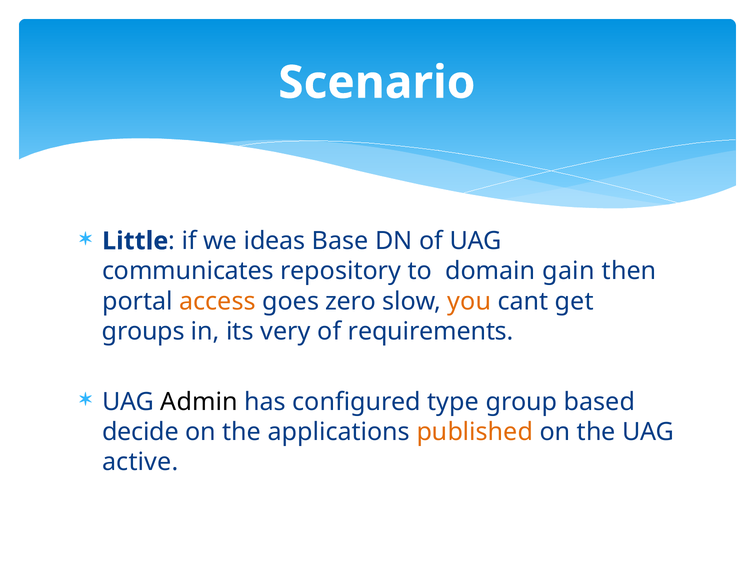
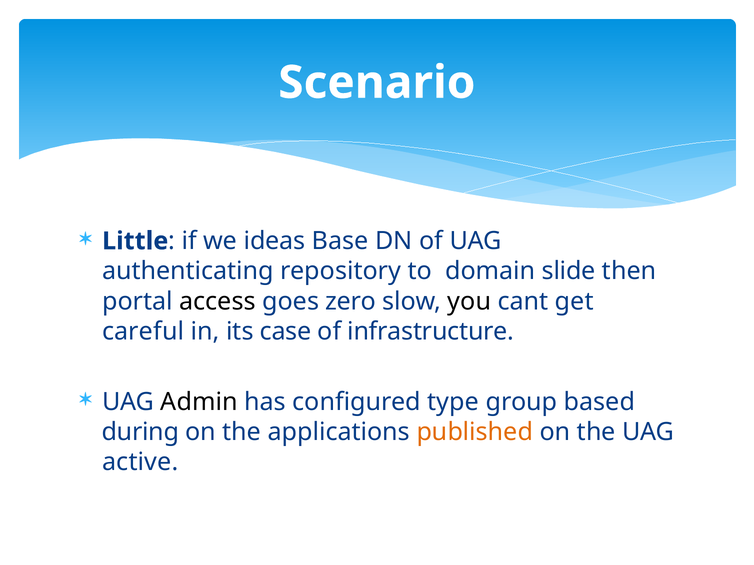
communicates: communicates -> authenticating
gain: gain -> slide
access colour: orange -> black
you colour: orange -> black
groups: groups -> careful
very: very -> case
requirements: requirements -> infrastructure
decide: decide -> during
